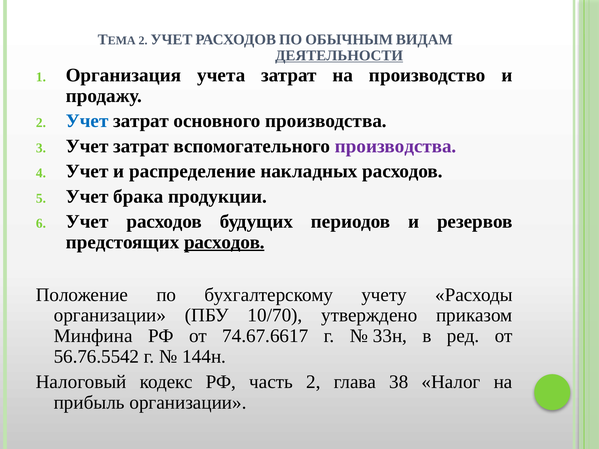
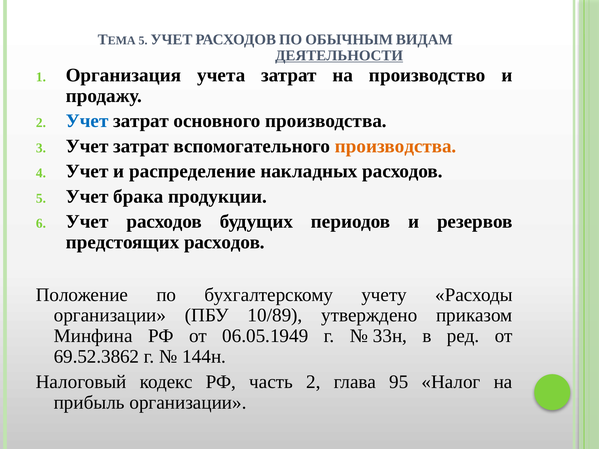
2 at (143, 40): 2 -> 5
производства at (396, 146) colour: purple -> orange
расходов at (224, 242) underline: present -> none
10/70: 10/70 -> 10/89
74.67.6617: 74.67.6617 -> 06.05.1949
56.76.5542: 56.76.5542 -> 69.52.3862
38: 38 -> 95
